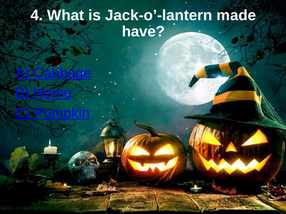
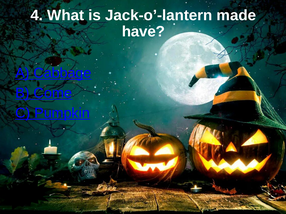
Home: Home -> Come
